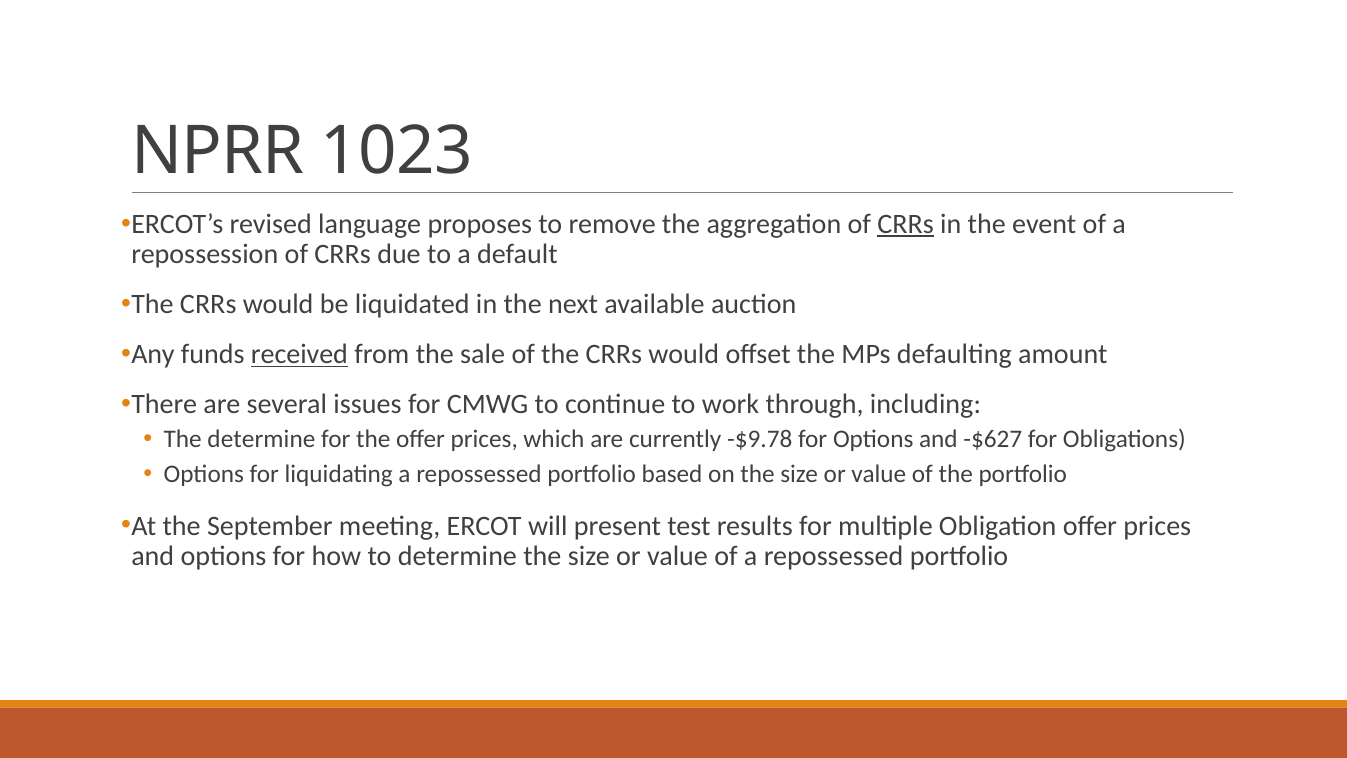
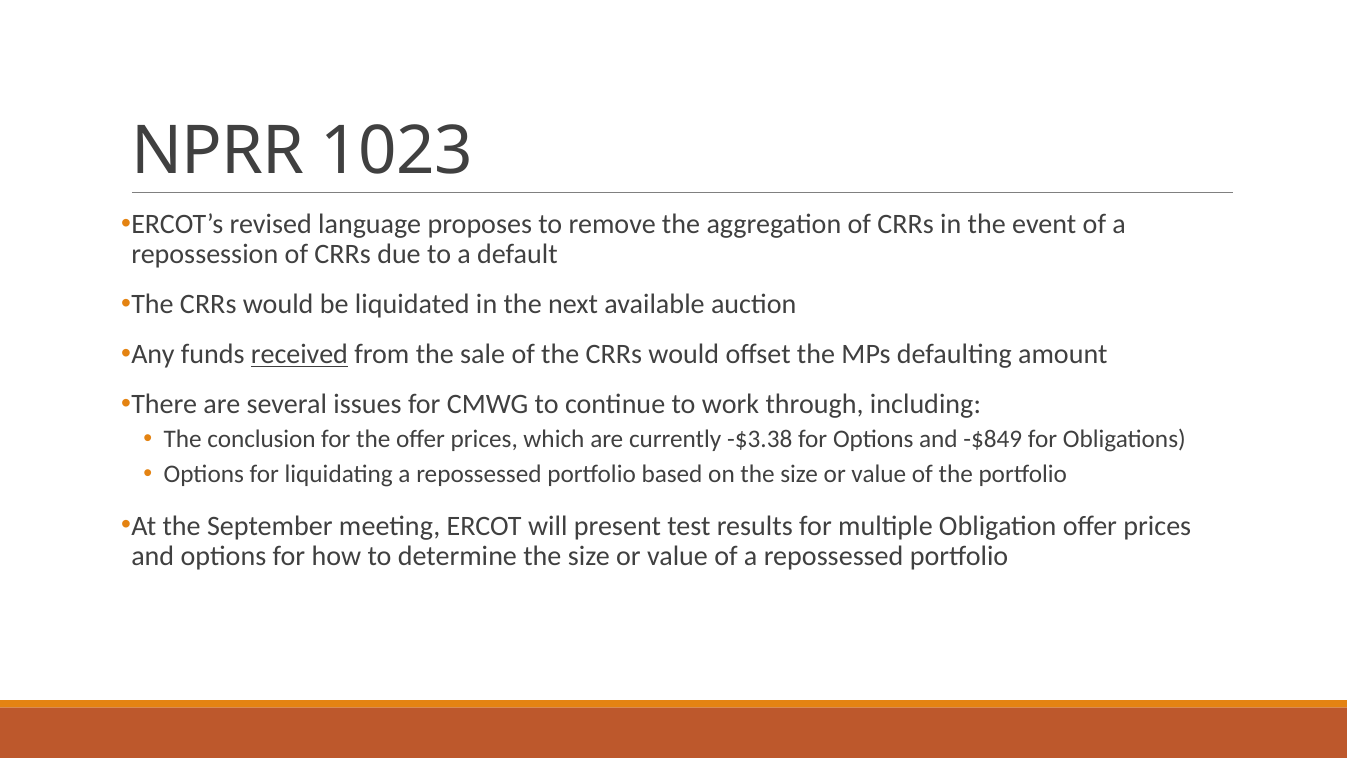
CRRs at (906, 224) underline: present -> none
The determine: determine -> conclusion
-$9.78: -$9.78 -> -$3.38
-$627: -$627 -> -$849
